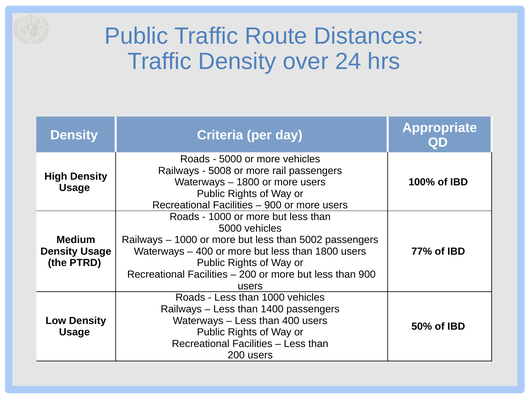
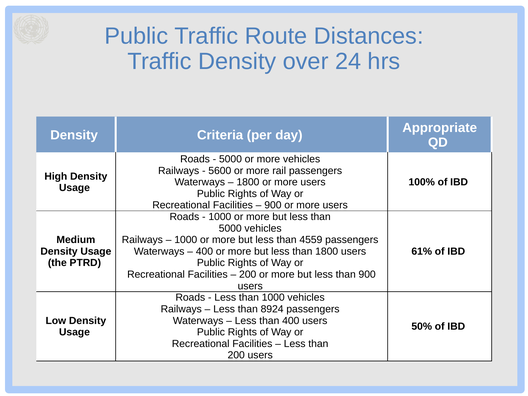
5008: 5008 -> 5600
5002: 5002 -> 4559
77%: 77% -> 61%
1400: 1400 -> 8924
